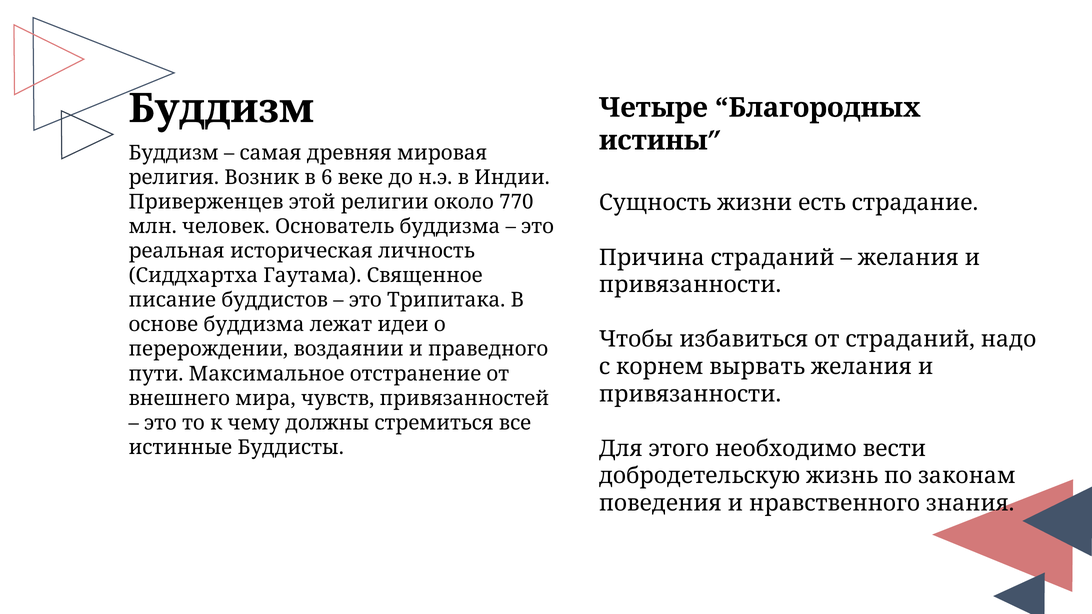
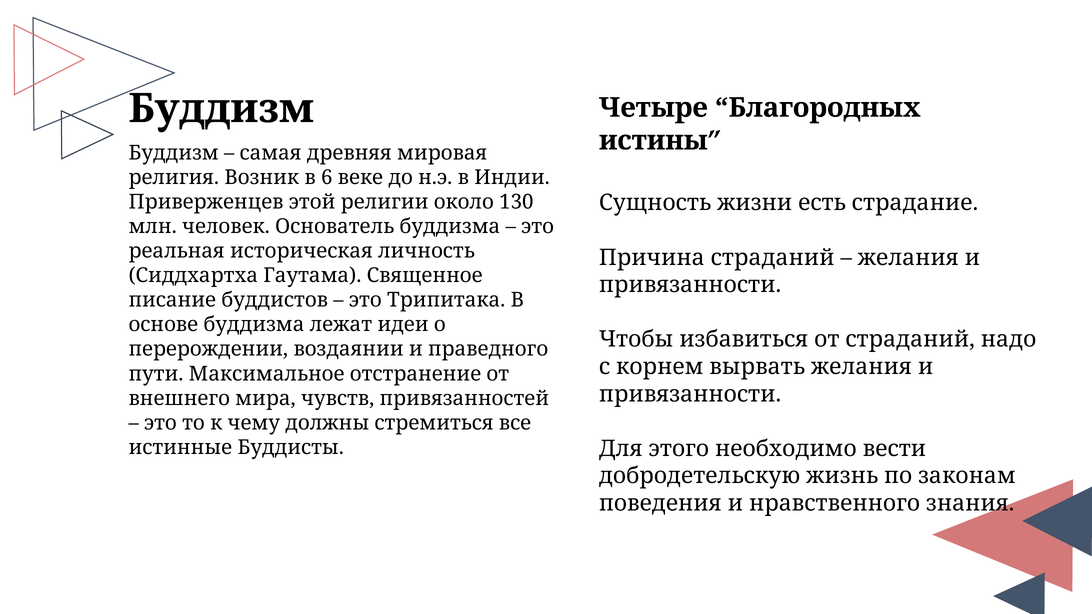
770: 770 -> 130
